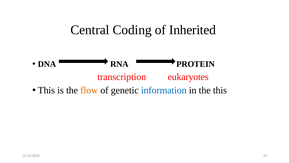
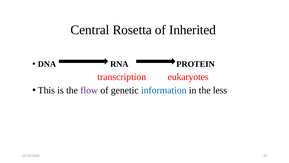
Coding: Coding -> Rosetta
flow colour: orange -> purple
the this: this -> less
